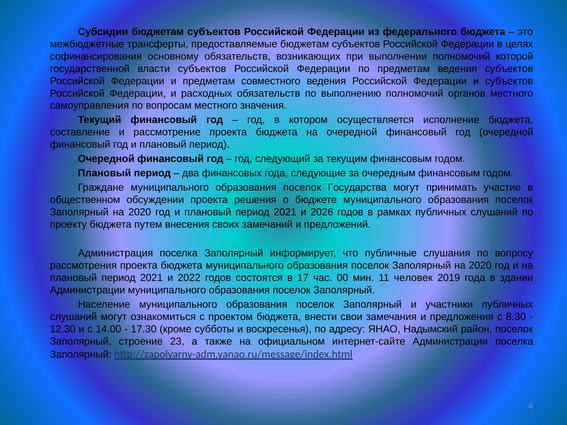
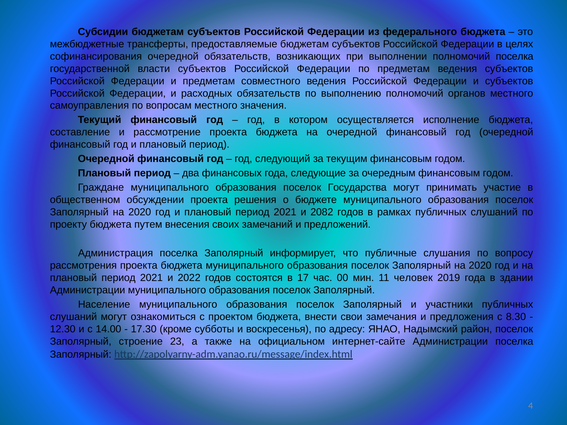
софинансирования основному: основному -> очередной
полномочий которой: которой -> поселка
2026: 2026 -> 2082
